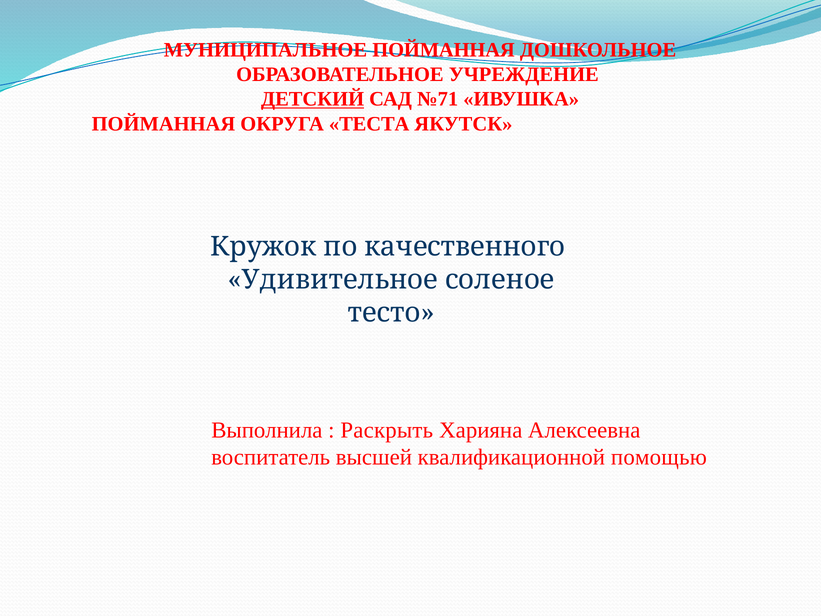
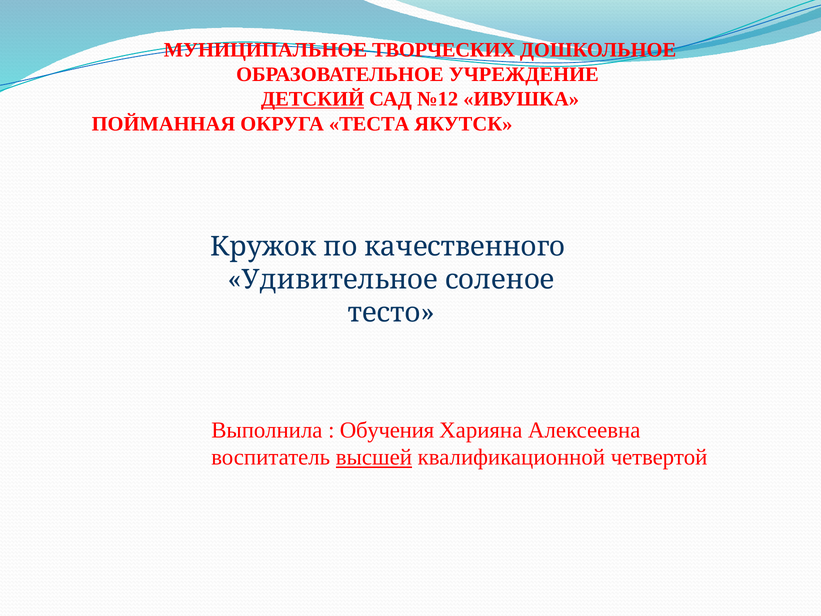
МУНИЦИПАЛЬНОЕ ПОЙМАННАЯ: ПОЙМАННАЯ -> ТВОРЧЕСКИХ
№71: №71 -> №12
Раскрыть: Раскрыть -> Обучения
высшей underline: none -> present
помощью: помощью -> четвертой
